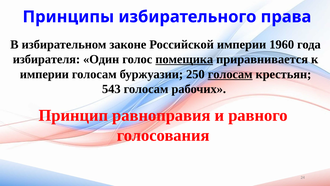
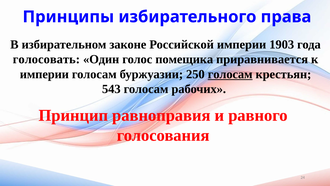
1960: 1960 -> 1903
избирателя: избирателя -> голосовать
помещика underline: present -> none
